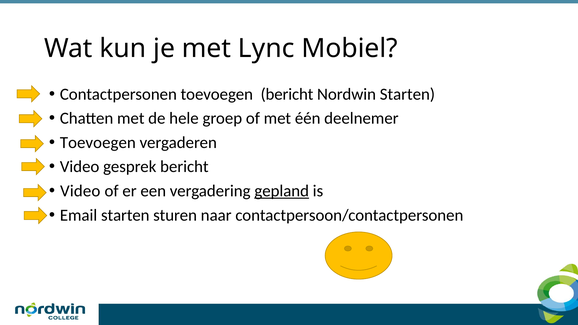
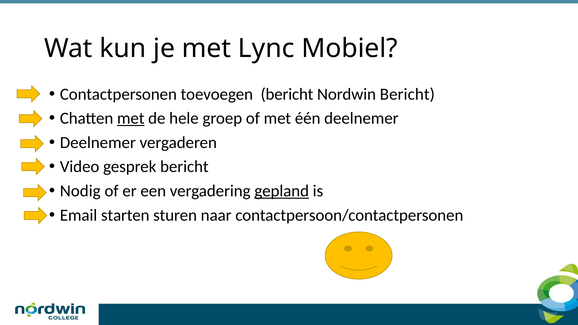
Nordwin Starten: Starten -> Bericht
met at (131, 118) underline: none -> present
Toevoegen at (98, 143): Toevoegen -> Deelnemer
Video at (80, 191): Video -> Nodig
